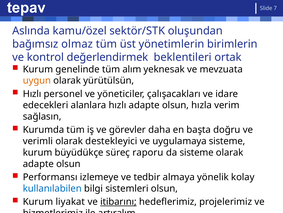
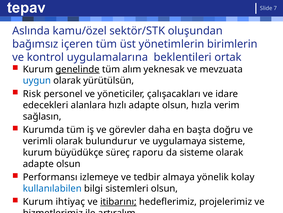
olmaz: olmaz -> içeren
değerlendirmek: değerlendirmek -> uygulamalarına
genelinde underline: none -> present
uygun colour: orange -> blue
Hızlı at (32, 94): Hızlı -> Risk
destekleyici: destekleyici -> bulundurur
liyakat: liyakat -> ihtiyaç
